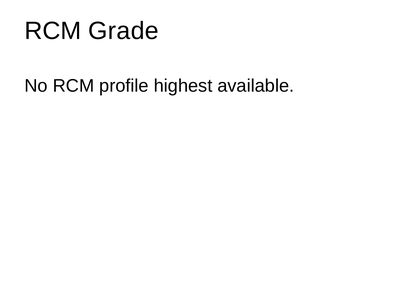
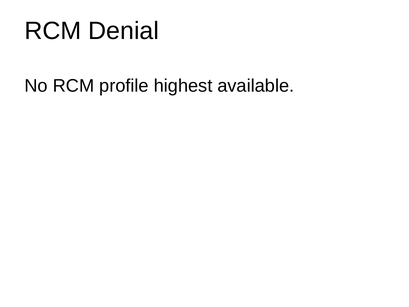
Grade: Grade -> Denial
